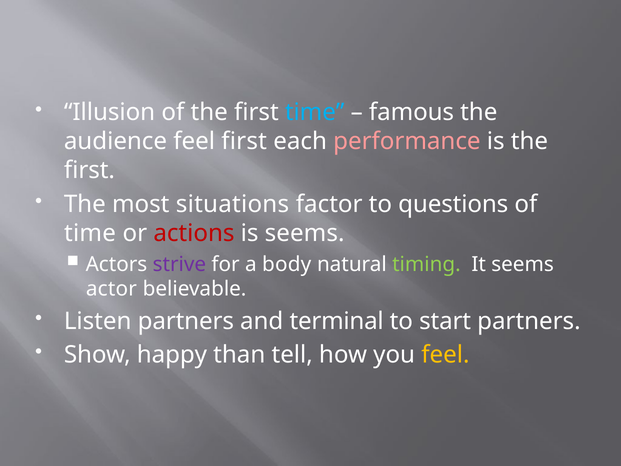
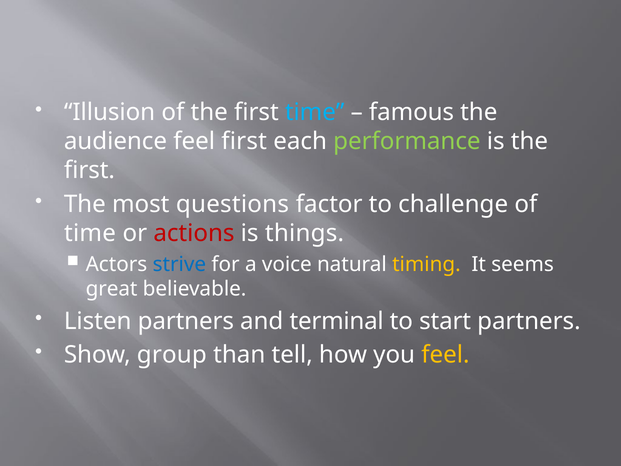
performance colour: pink -> light green
situations: situations -> questions
questions: questions -> challenge
is seems: seems -> things
strive colour: purple -> blue
body: body -> voice
timing colour: light green -> yellow
actor: actor -> great
happy: happy -> group
